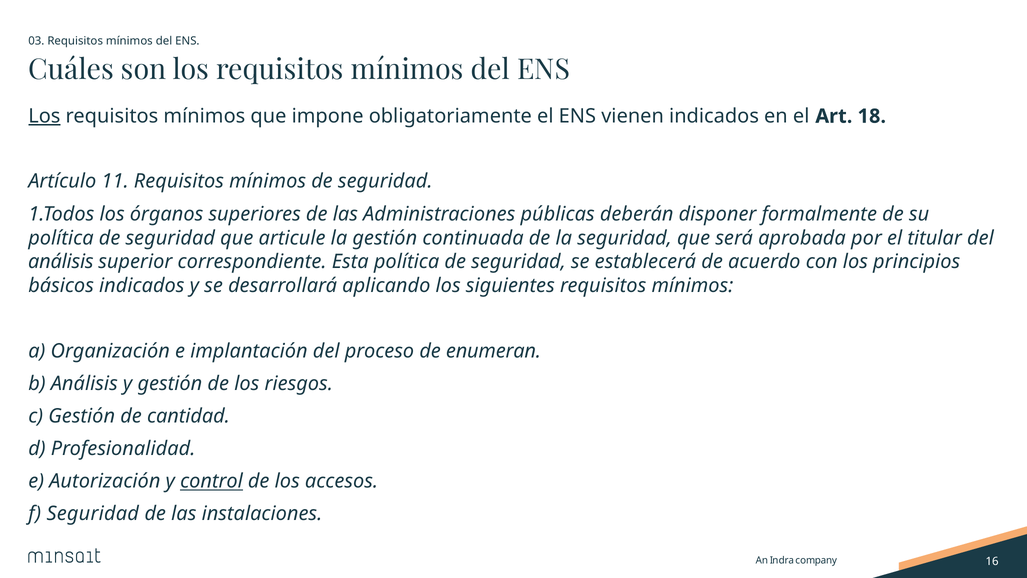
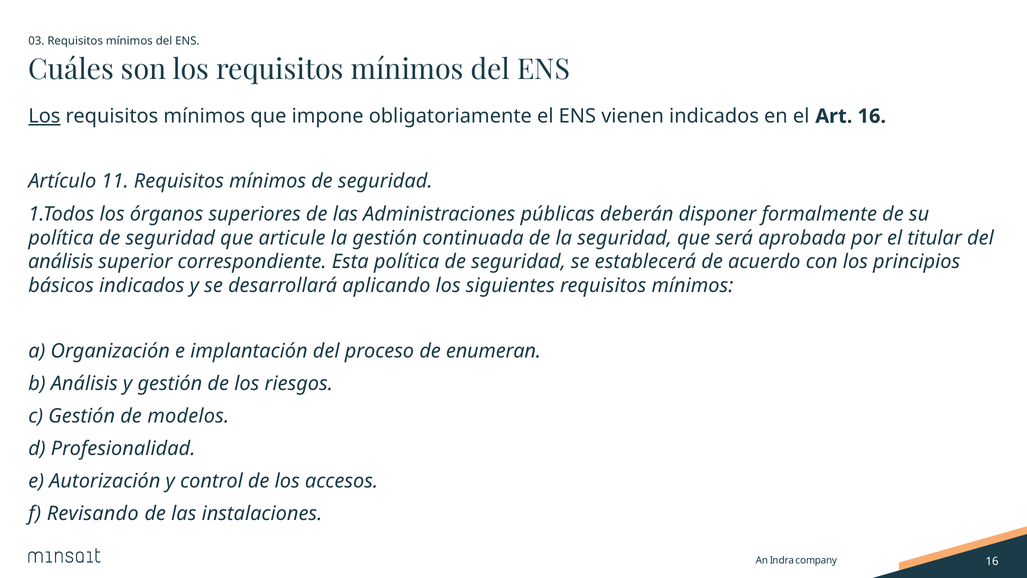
Art 18: 18 -> 16
cantidad: cantidad -> modelos
control underline: present -> none
f Seguridad: Seguridad -> Revisando
